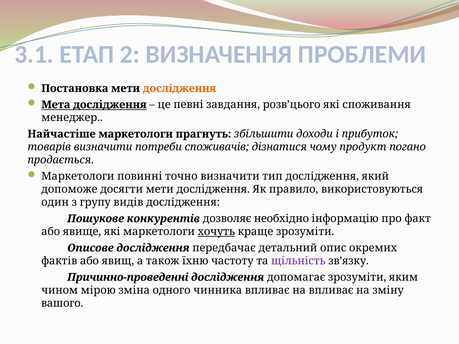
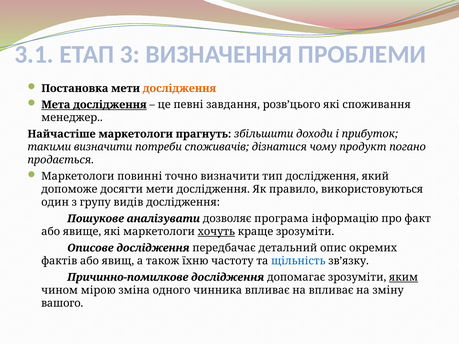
2: 2 -> 3
товарів: товарів -> такими
конкурентів: конкурентів -> аналізувати
необхідно: необхідно -> програма
щільність colour: purple -> blue
Причинно-проведенні: Причинно-проведенні -> Причинно-помилкове
яким underline: none -> present
